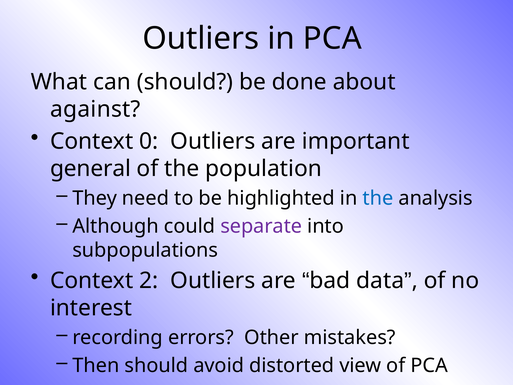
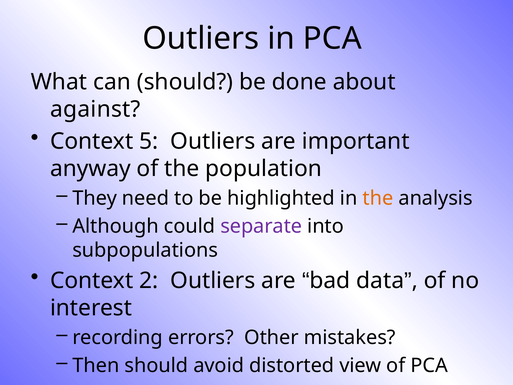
0: 0 -> 5
general: general -> anyway
the at (378, 198) colour: blue -> orange
